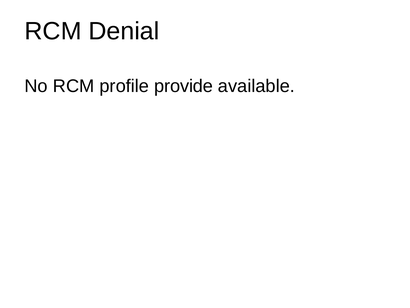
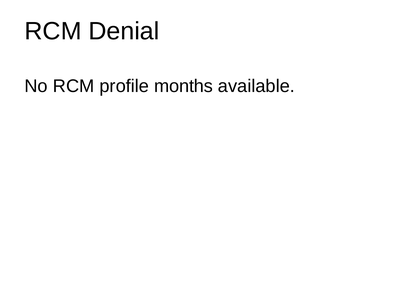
provide: provide -> months
